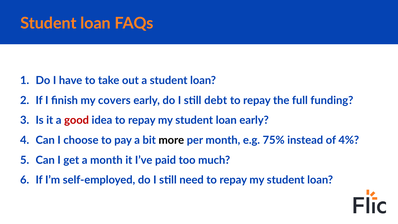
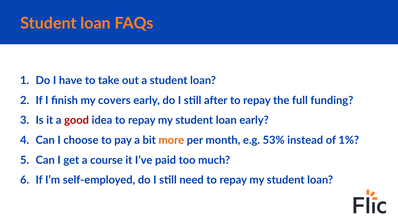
debt: debt -> after
more colour: black -> orange
75%: 75% -> 53%
4%: 4% -> 1%
a month: month -> course
